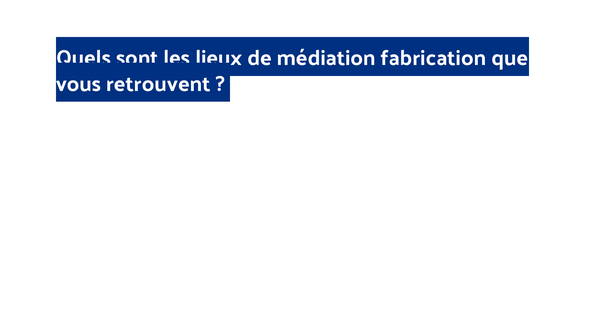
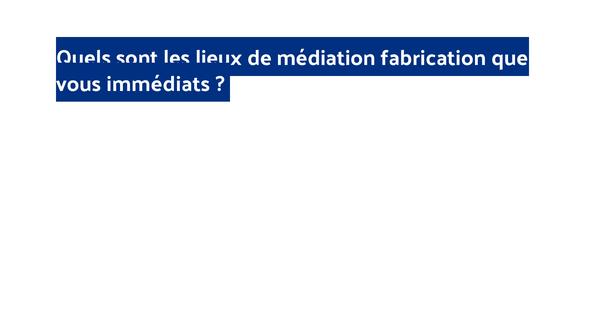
retrouvent: retrouvent -> immédiats
